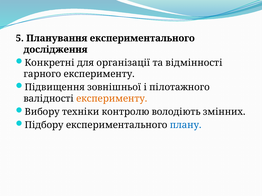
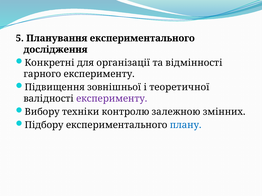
пілотажного: пілотажного -> теоретичної
експерименту at (112, 99) colour: orange -> purple
володіють: володіють -> залежною
